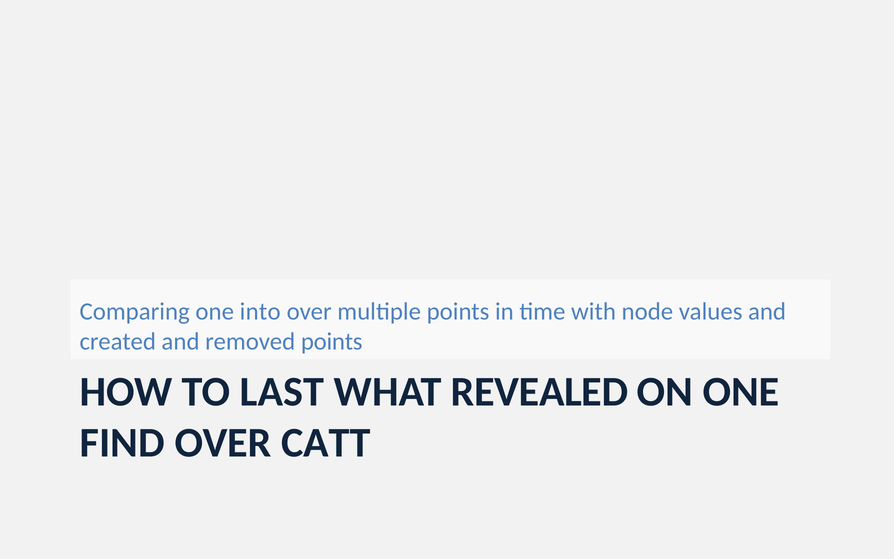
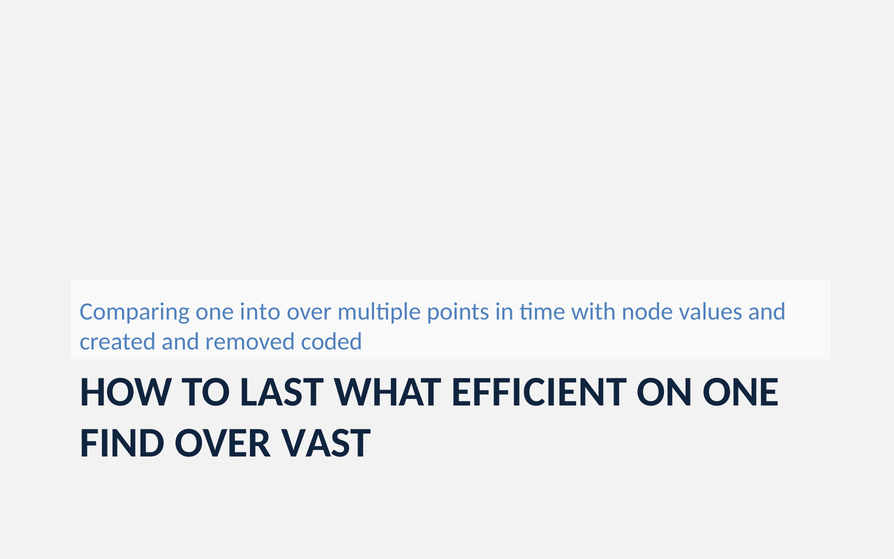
removed points: points -> coded
REVEALED: REVEALED -> EFFICIENT
CATT: CATT -> VAST
